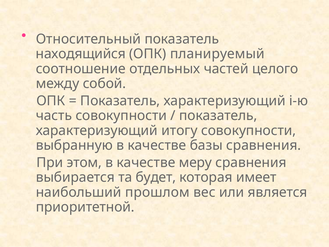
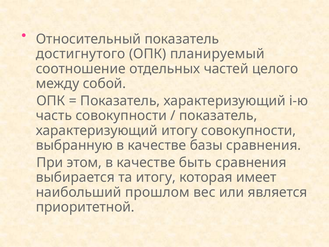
находящийся: находящийся -> достигнутого
меру: меру -> быть
та будет: будет -> итогу
